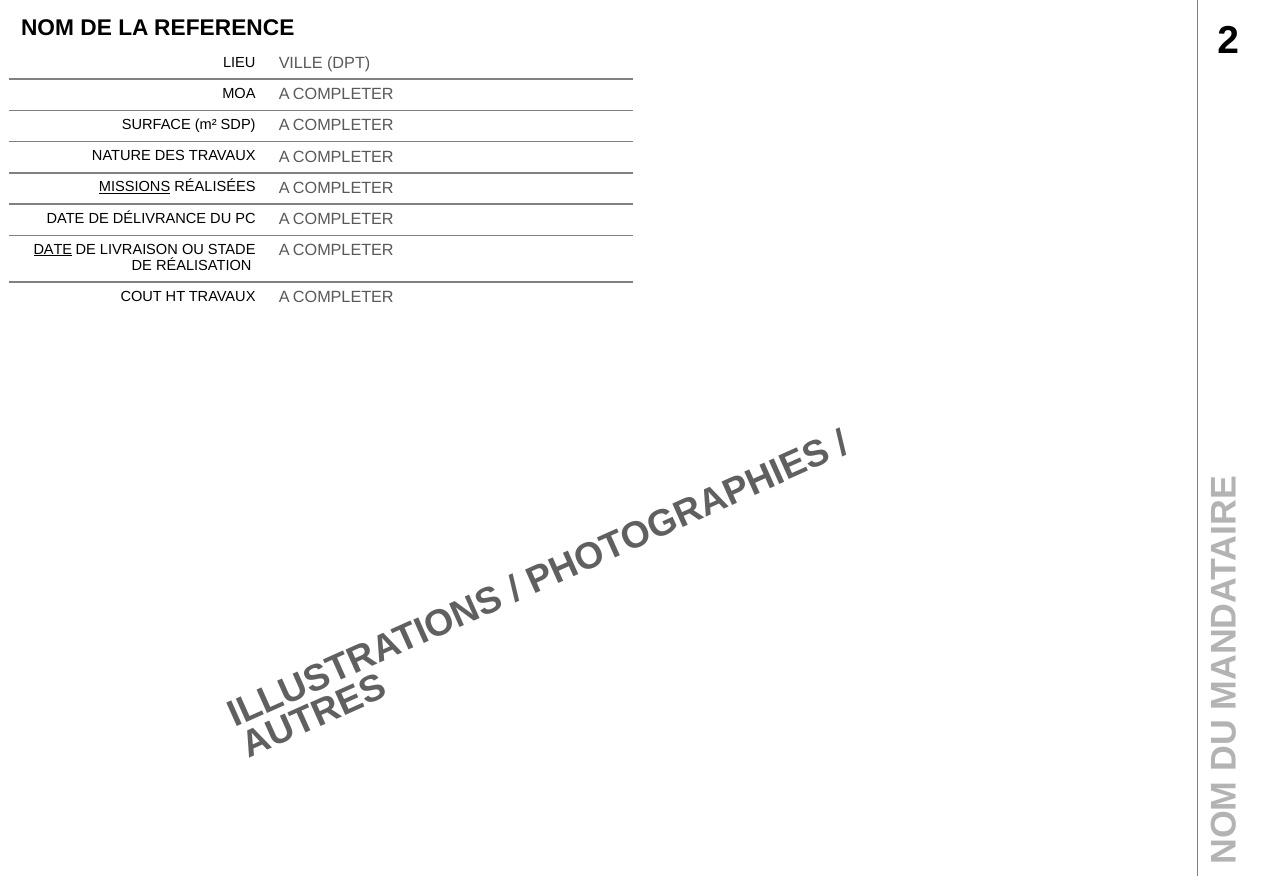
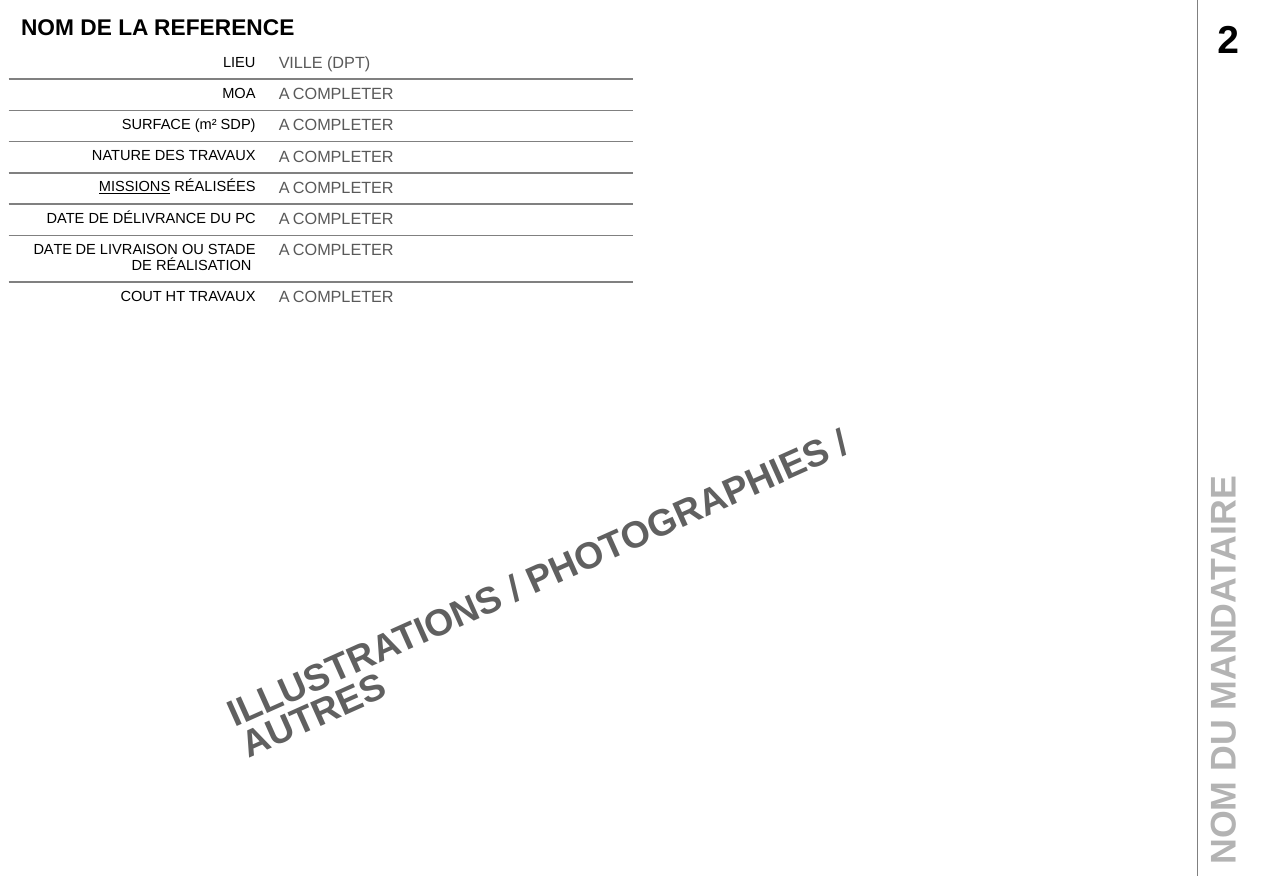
DATE at (53, 249) underline: present -> none
